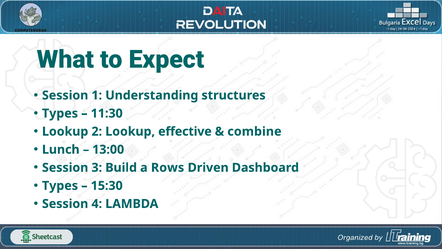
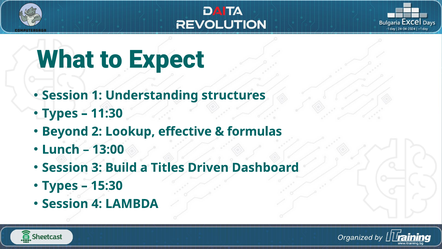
Lookup at (65, 131): Lookup -> Beyond
combine: combine -> formulas
Rows: Rows -> Titles
